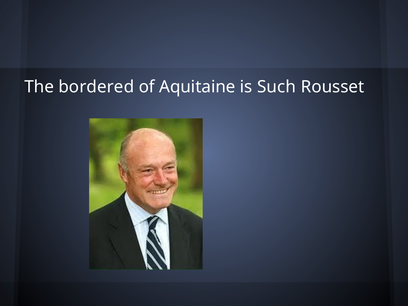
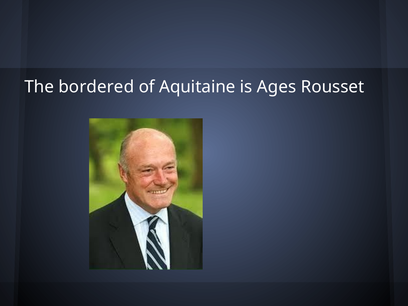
Such: Such -> Ages
